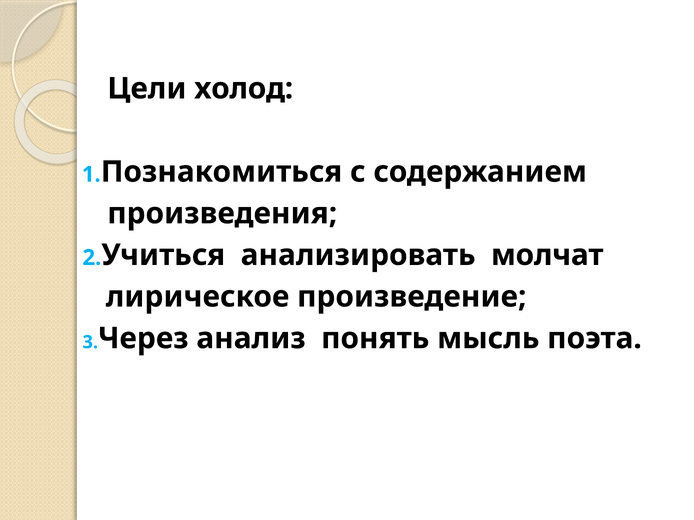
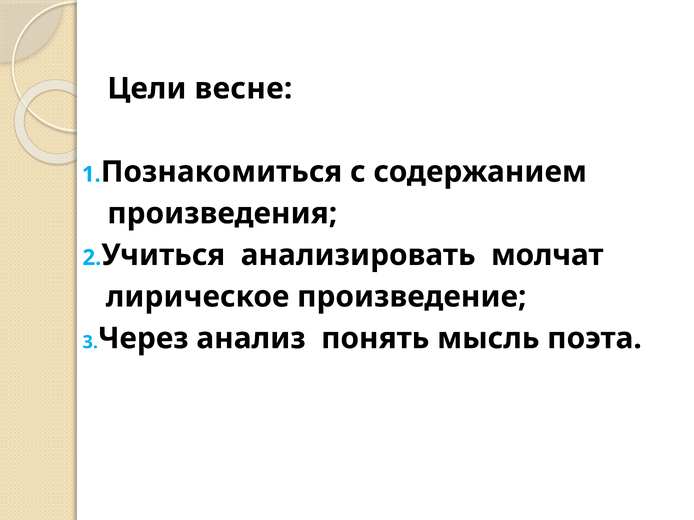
холод: холод -> весне
